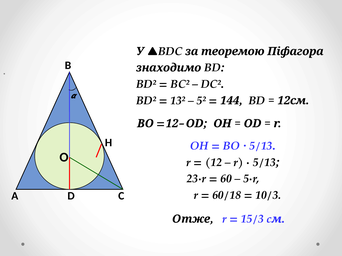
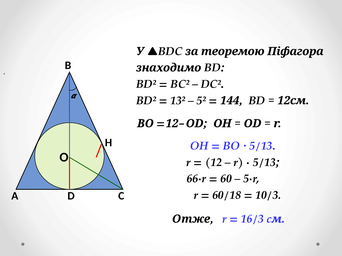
23·r: 23·r -> 66·r
15/3: 15/3 -> 16/3
